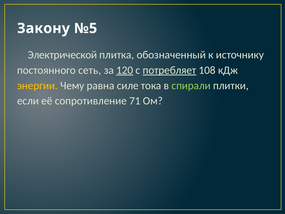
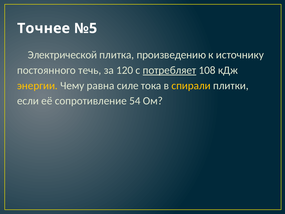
Закону: Закону -> Точнее
обозначенный: обозначенный -> произведению
сеть: сеть -> течь
120 underline: present -> none
спирали colour: light green -> yellow
71: 71 -> 54
